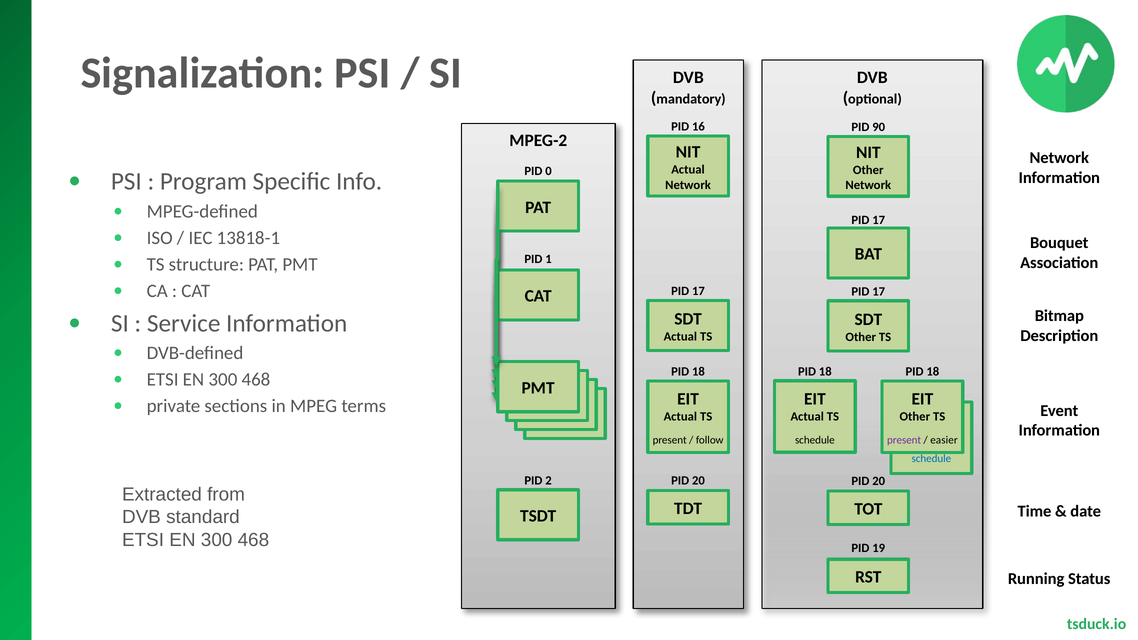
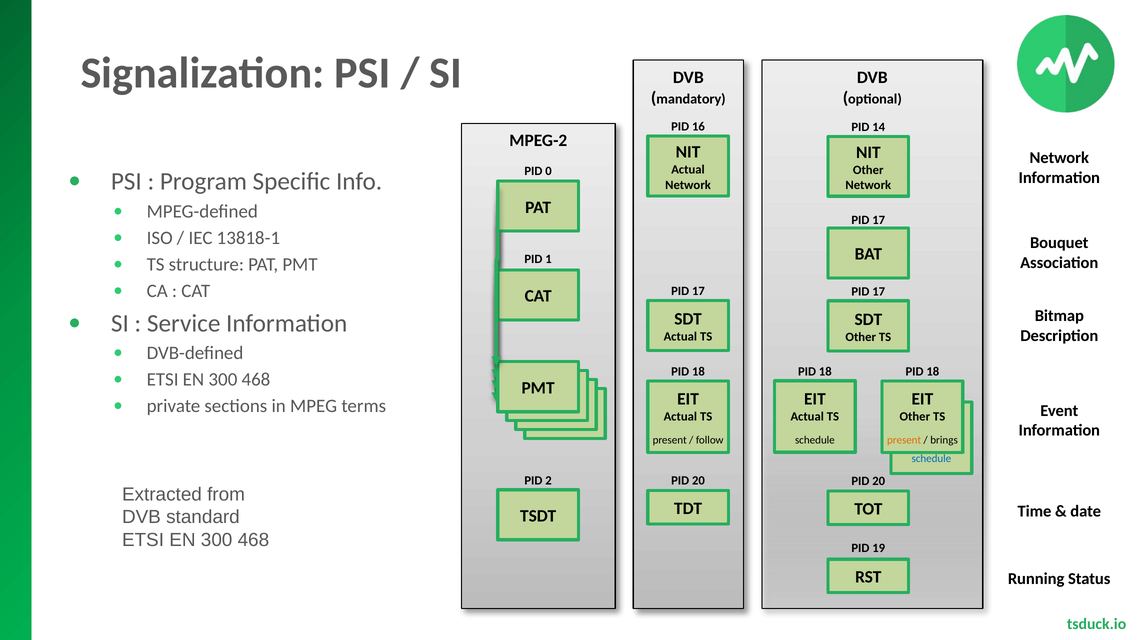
90: 90 -> 14
present at (904, 440) colour: purple -> orange
easier: easier -> brings
